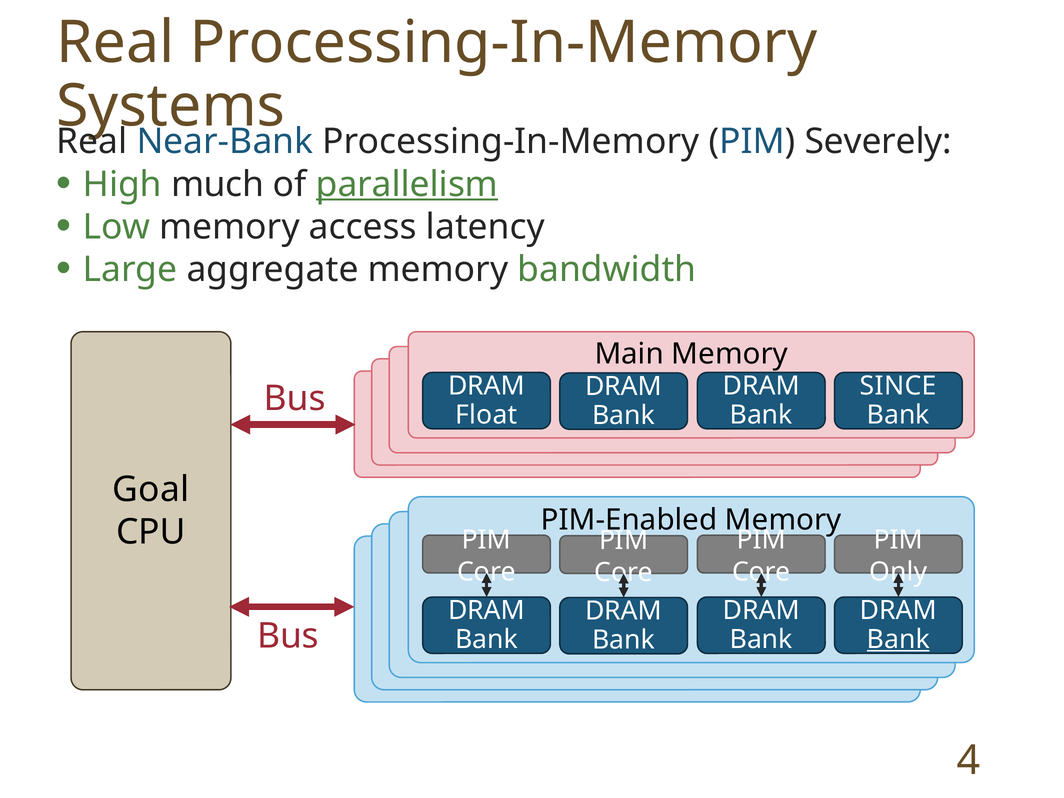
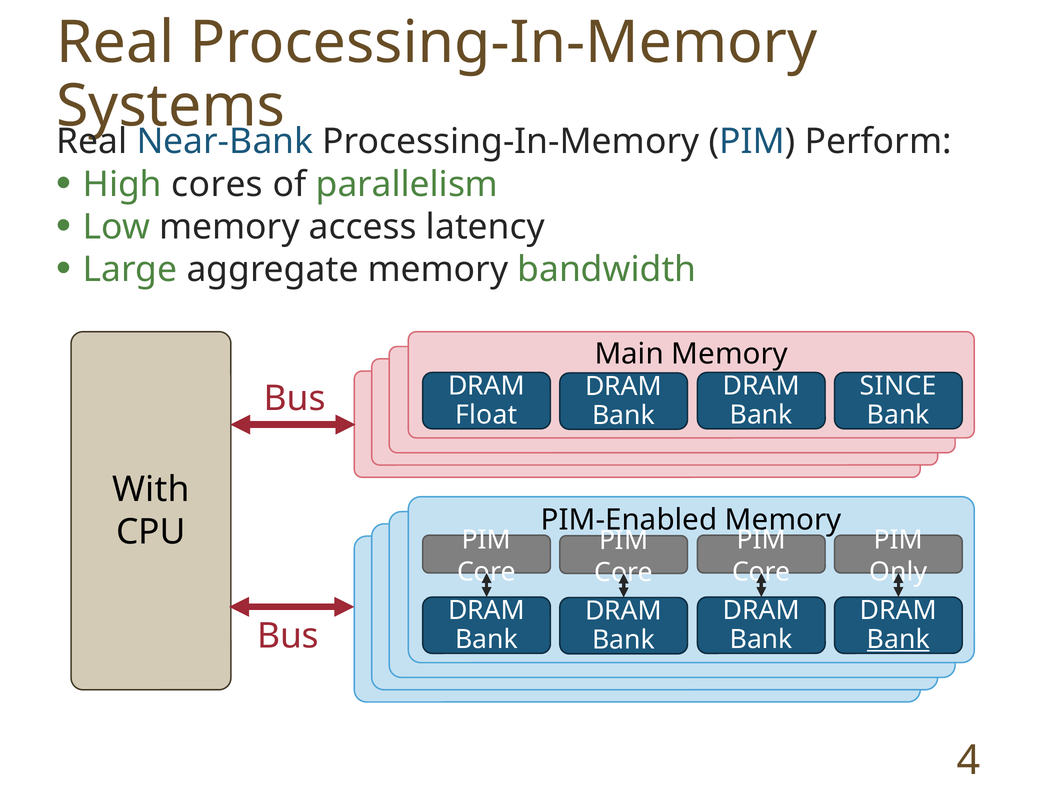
Severely: Severely -> Perform
much: much -> cores
parallelism underline: present -> none
Goal: Goal -> With
